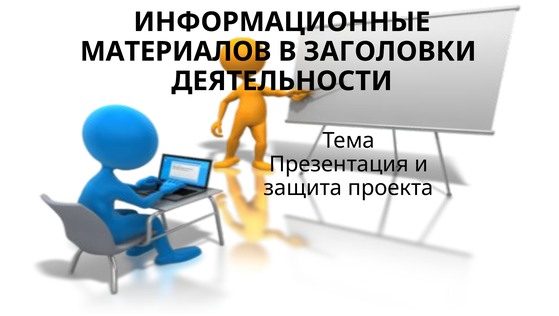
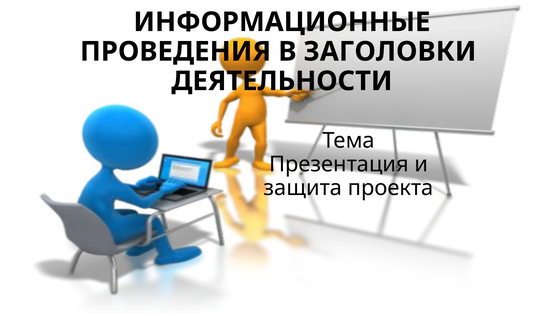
МАТЕРИАЛОВ: МАТЕРИАЛОВ -> ПРОВЕДЕНИЯ
